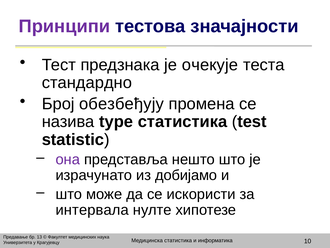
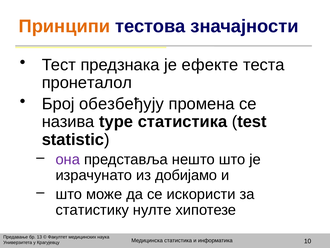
Принципи colour: purple -> orange
очекује: очекује -> ефекте
стандардно: стандардно -> пронеталол
интервала: интервала -> статистику
